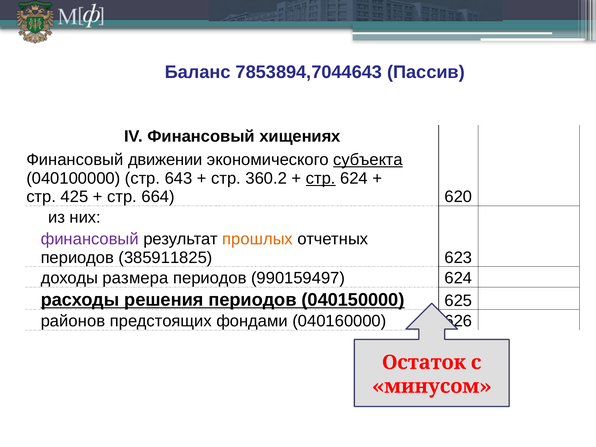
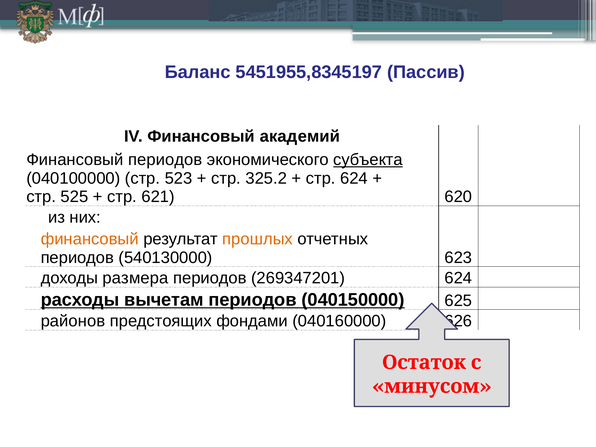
7853894,7044643: 7853894,7044643 -> 5451955,8345197
хищениях: хищениях -> академий
Финансовый движении: движении -> периодов
643: 643 -> 523
360.2: 360.2 -> 325.2
стр at (321, 178) underline: present -> none
425: 425 -> 525
664: 664 -> 621
финансовый at (90, 239) colour: purple -> orange
385911825: 385911825 -> 540130000
990159497: 990159497 -> 269347201
решения: решения -> вычетам
